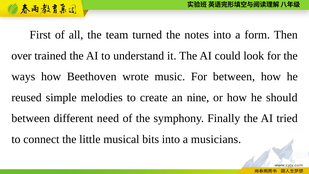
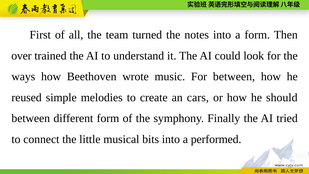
nine: nine -> cars
different need: need -> form
musicians: musicians -> performed
